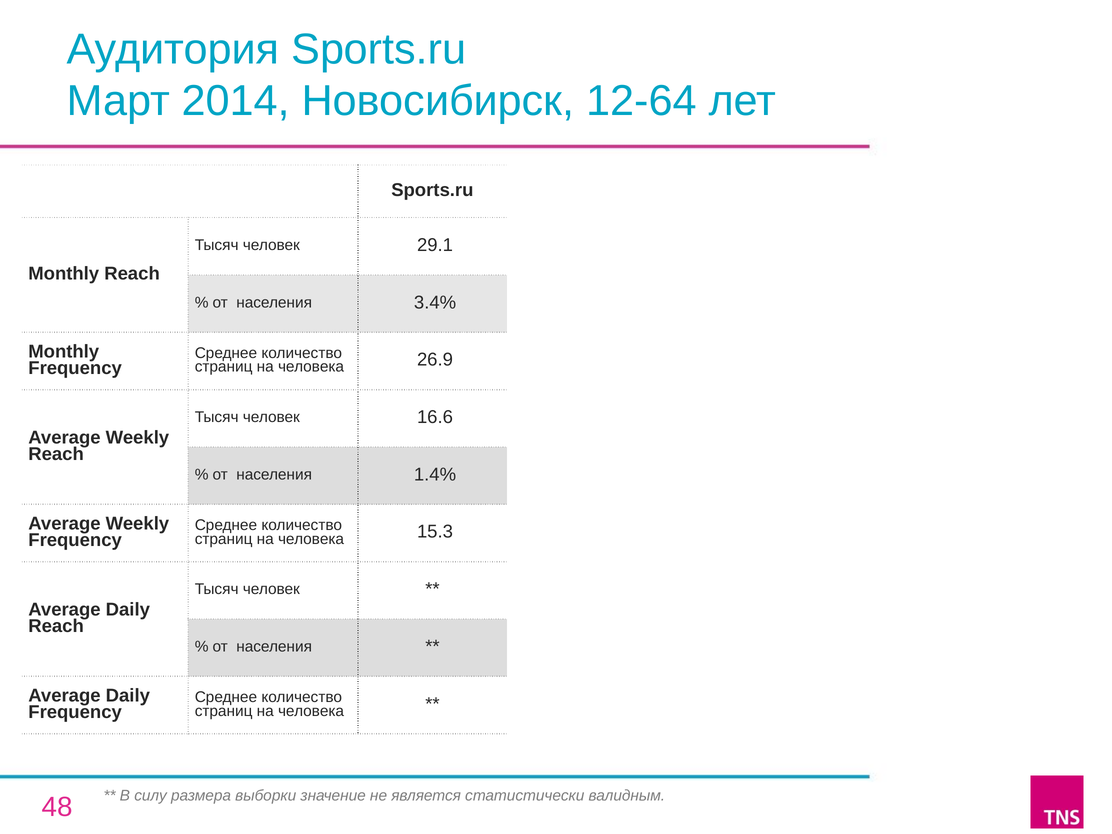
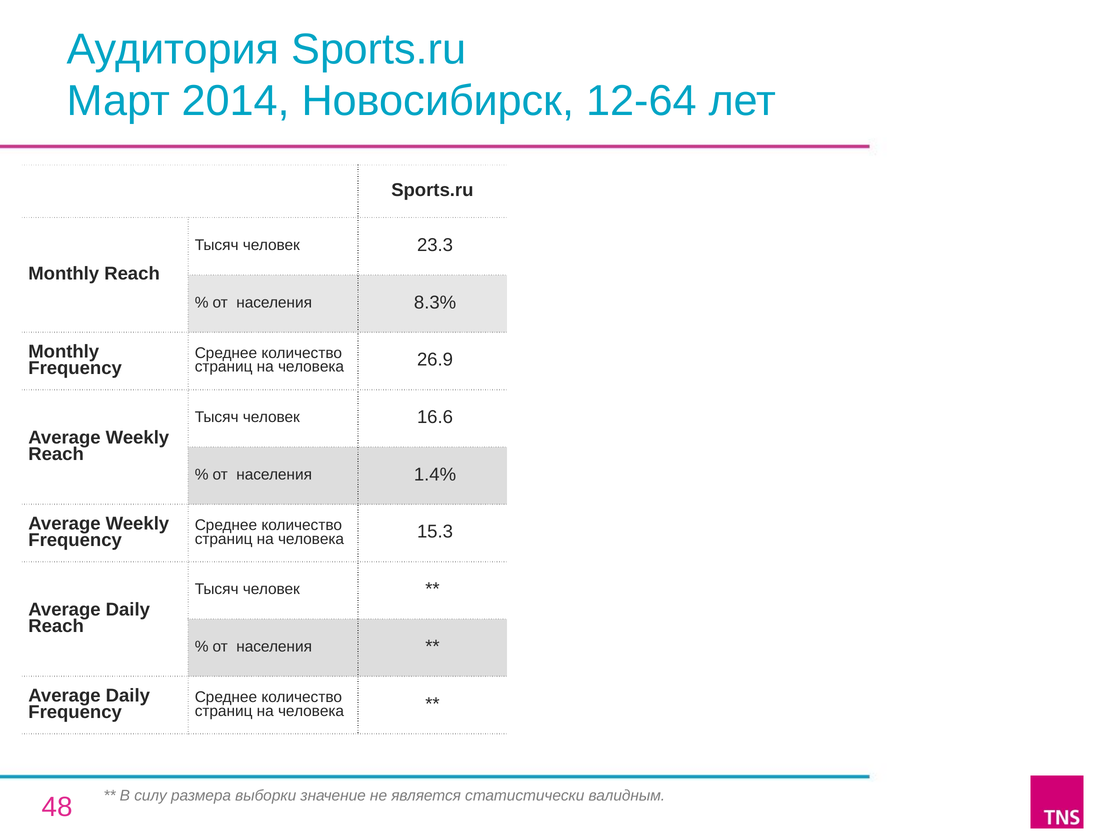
29.1: 29.1 -> 23.3
3.4%: 3.4% -> 8.3%
